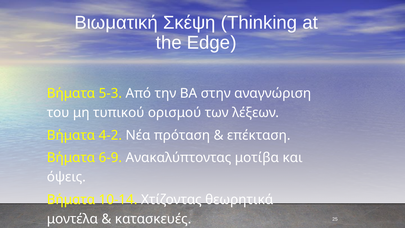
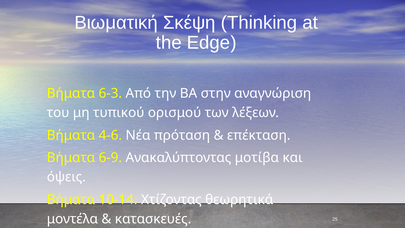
5-3: 5-3 -> 6-3
4-2: 4-2 -> 4-6
